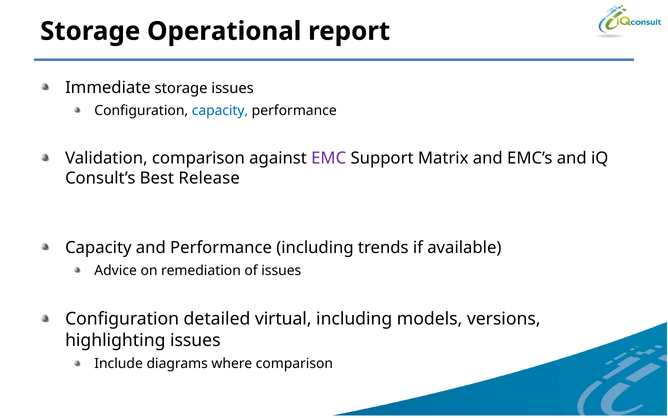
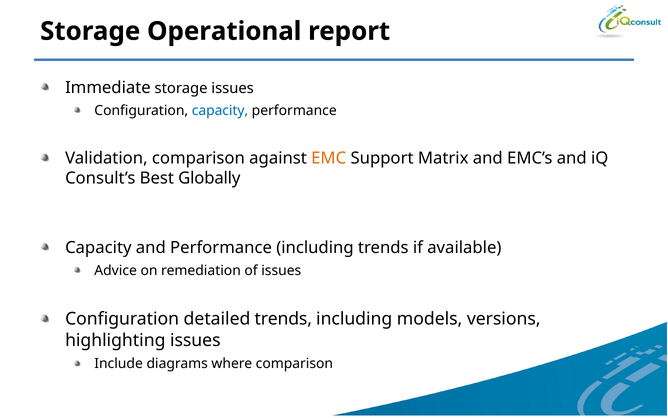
EMC colour: purple -> orange
Release: Release -> Globally
detailed virtual: virtual -> trends
